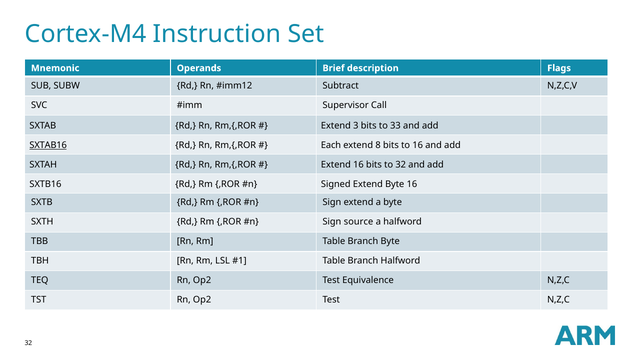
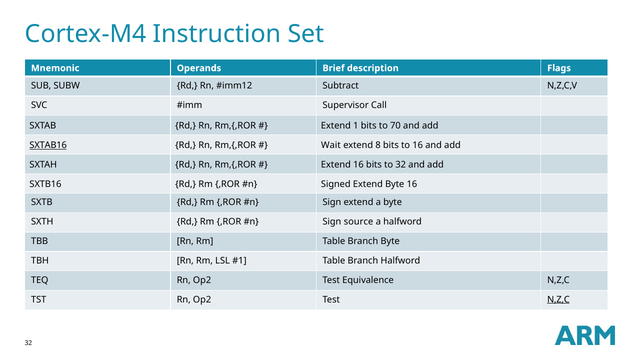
3: 3 -> 1
33: 33 -> 70
Each: Each -> Wait
N,Z,C at (558, 299) underline: none -> present
